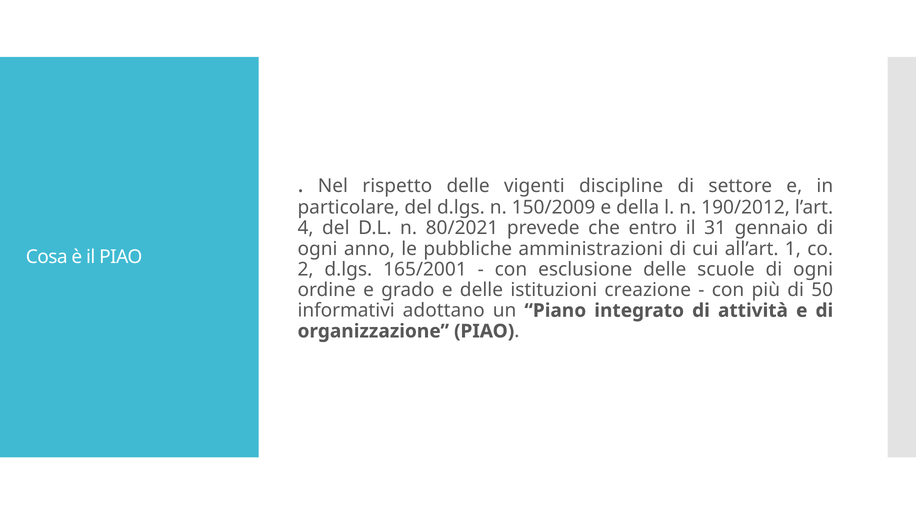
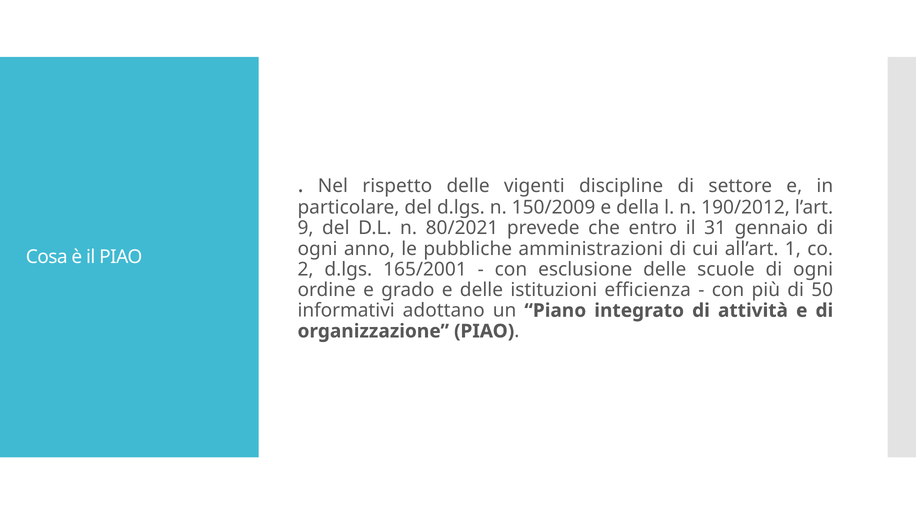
4: 4 -> 9
creazione: creazione -> efficienza
